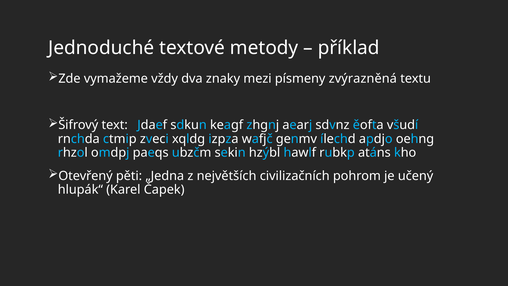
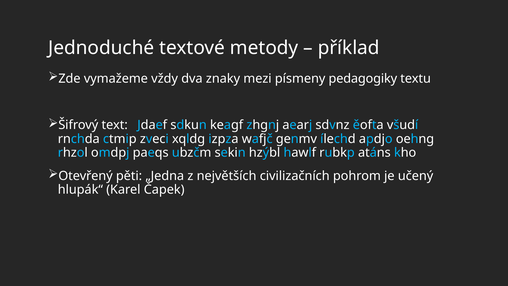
zvýrazněná: zvýrazněná -> pedagogiky
